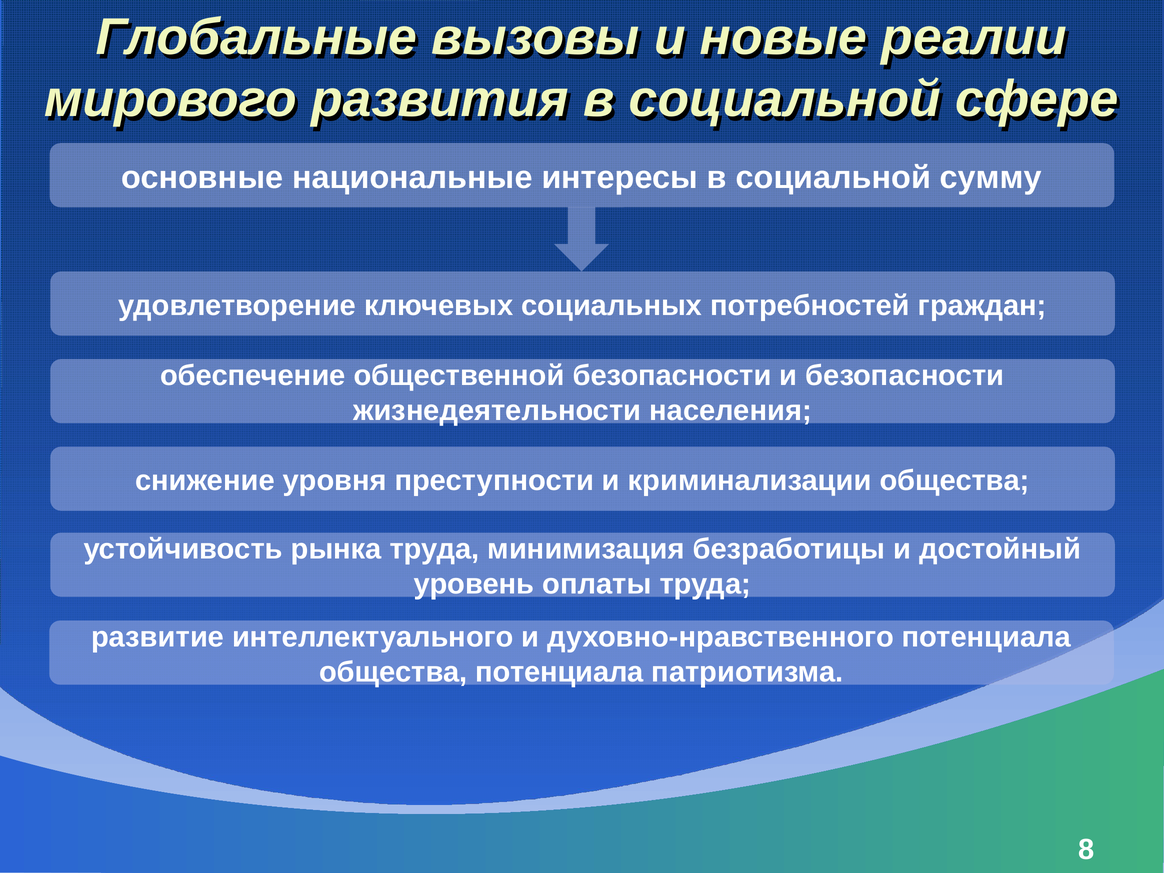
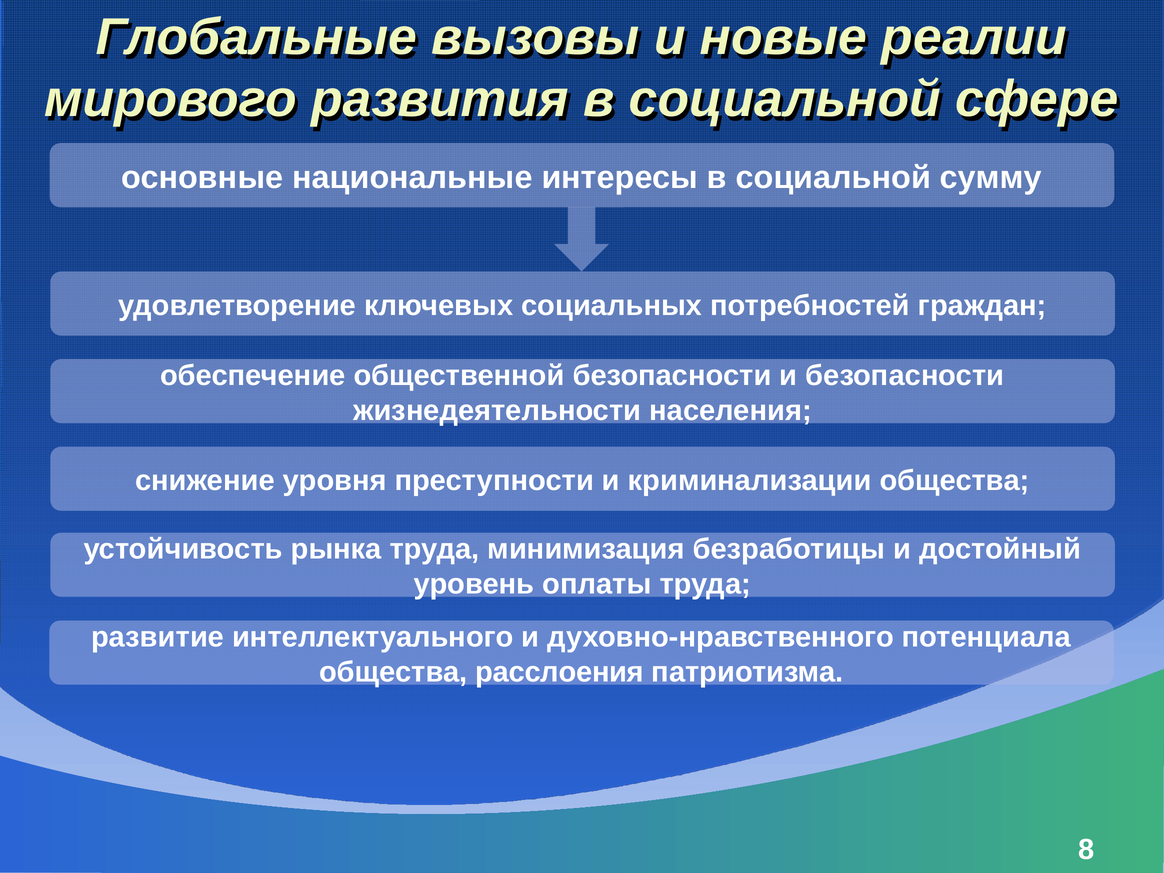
общества потенциала: потенциала -> расслоения
